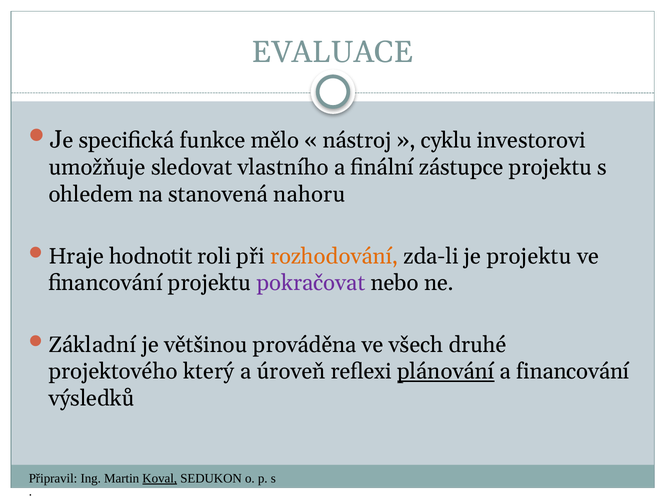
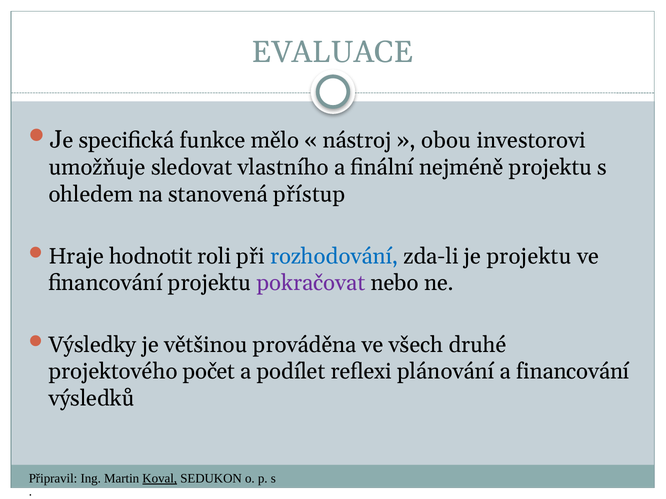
cyklu: cyklu -> obou
zástupce: zástupce -> nejméně
nahoru: nahoru -> přístup
rozhodování colour: orange -> blue
Základní: Základní -> Výsledky
který: který -> počet
úroveň: úroveň -> podílet
plánování underline: present -> none
